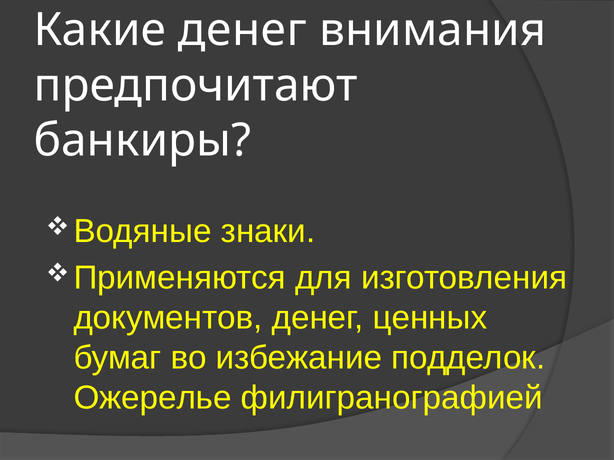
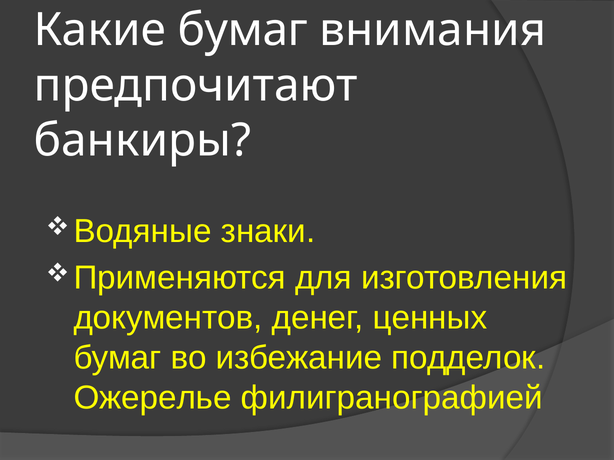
Какие денег: денег -> бумаг
